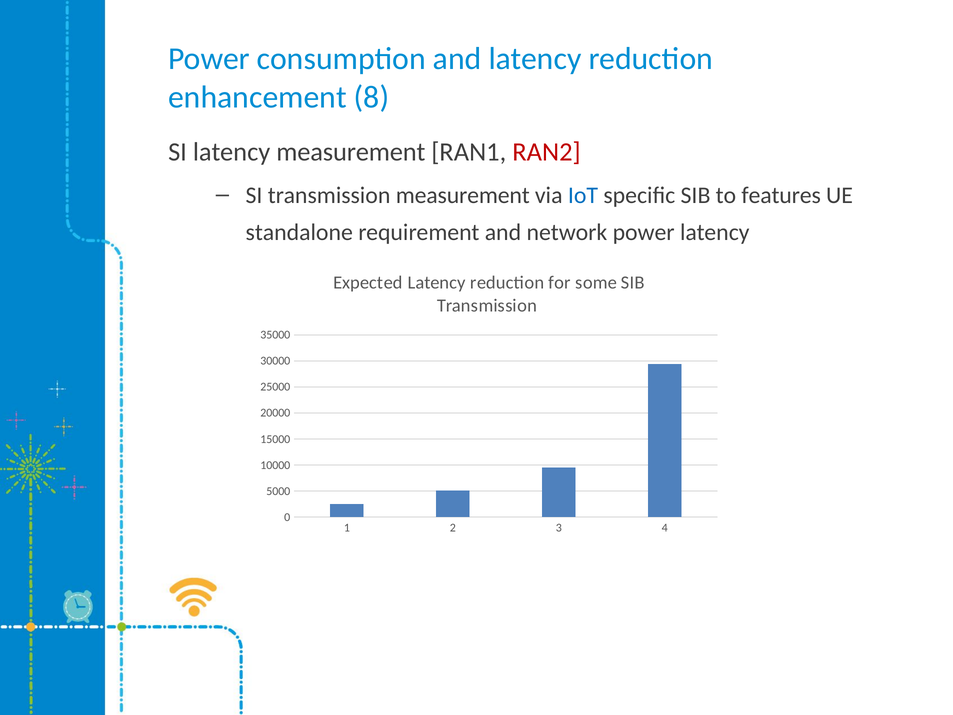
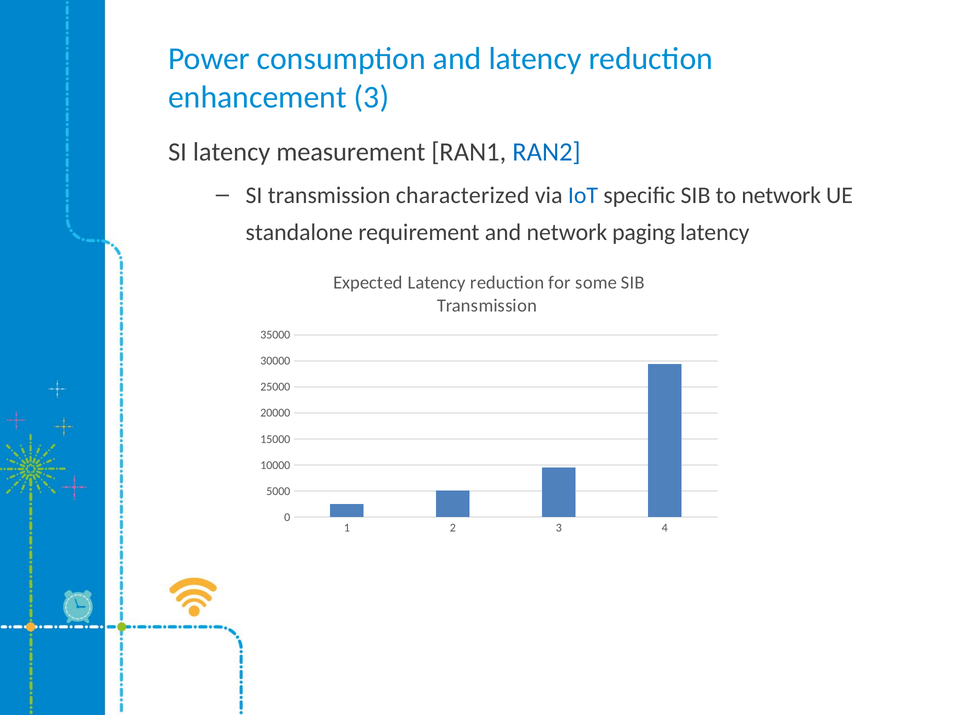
enhancement 8: 8 -> 3
RAN2 colour: red -> blue
transmission measurement: measurement -> characterized
to features: features -> network
network power: power -> paging
